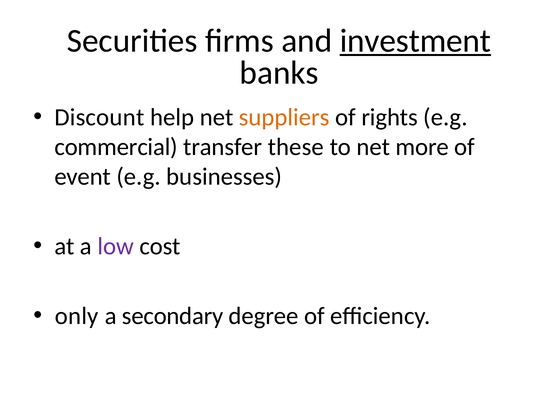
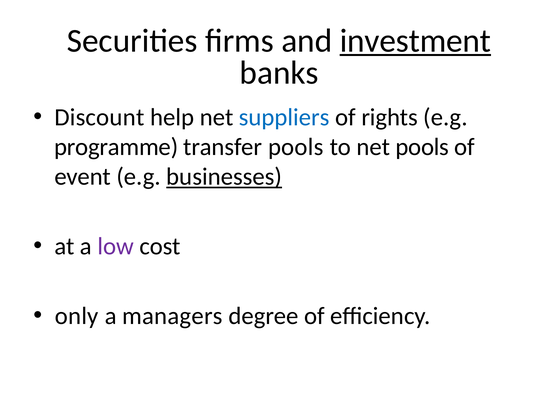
suppliers colour: orange -> blue
commercial: commercial -> programme
transfer these: these -> pools
net more: more -> pools
businesses underline: none -> present
secondary: secondary -> managers
